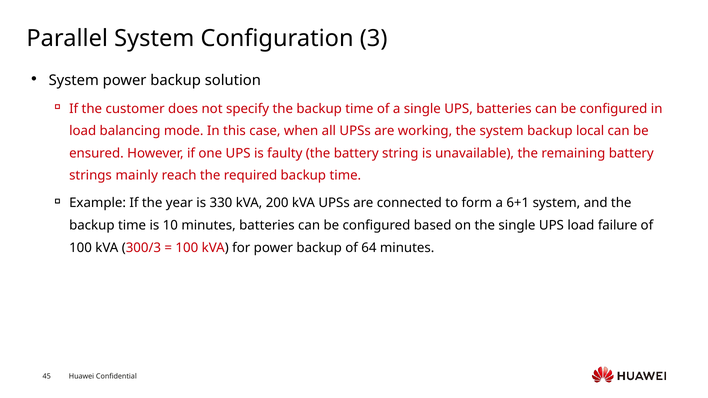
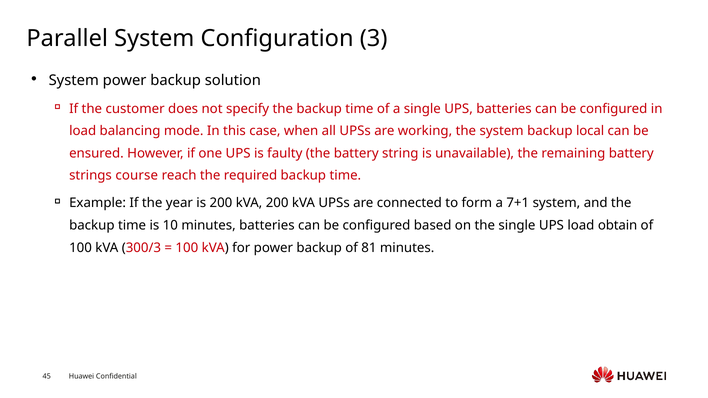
mainly: mainly -> course
is 330: 330 -> 200
6+1: 6+1 -> 7+1
failure: failure -> obtain
64: 64 -> 81
